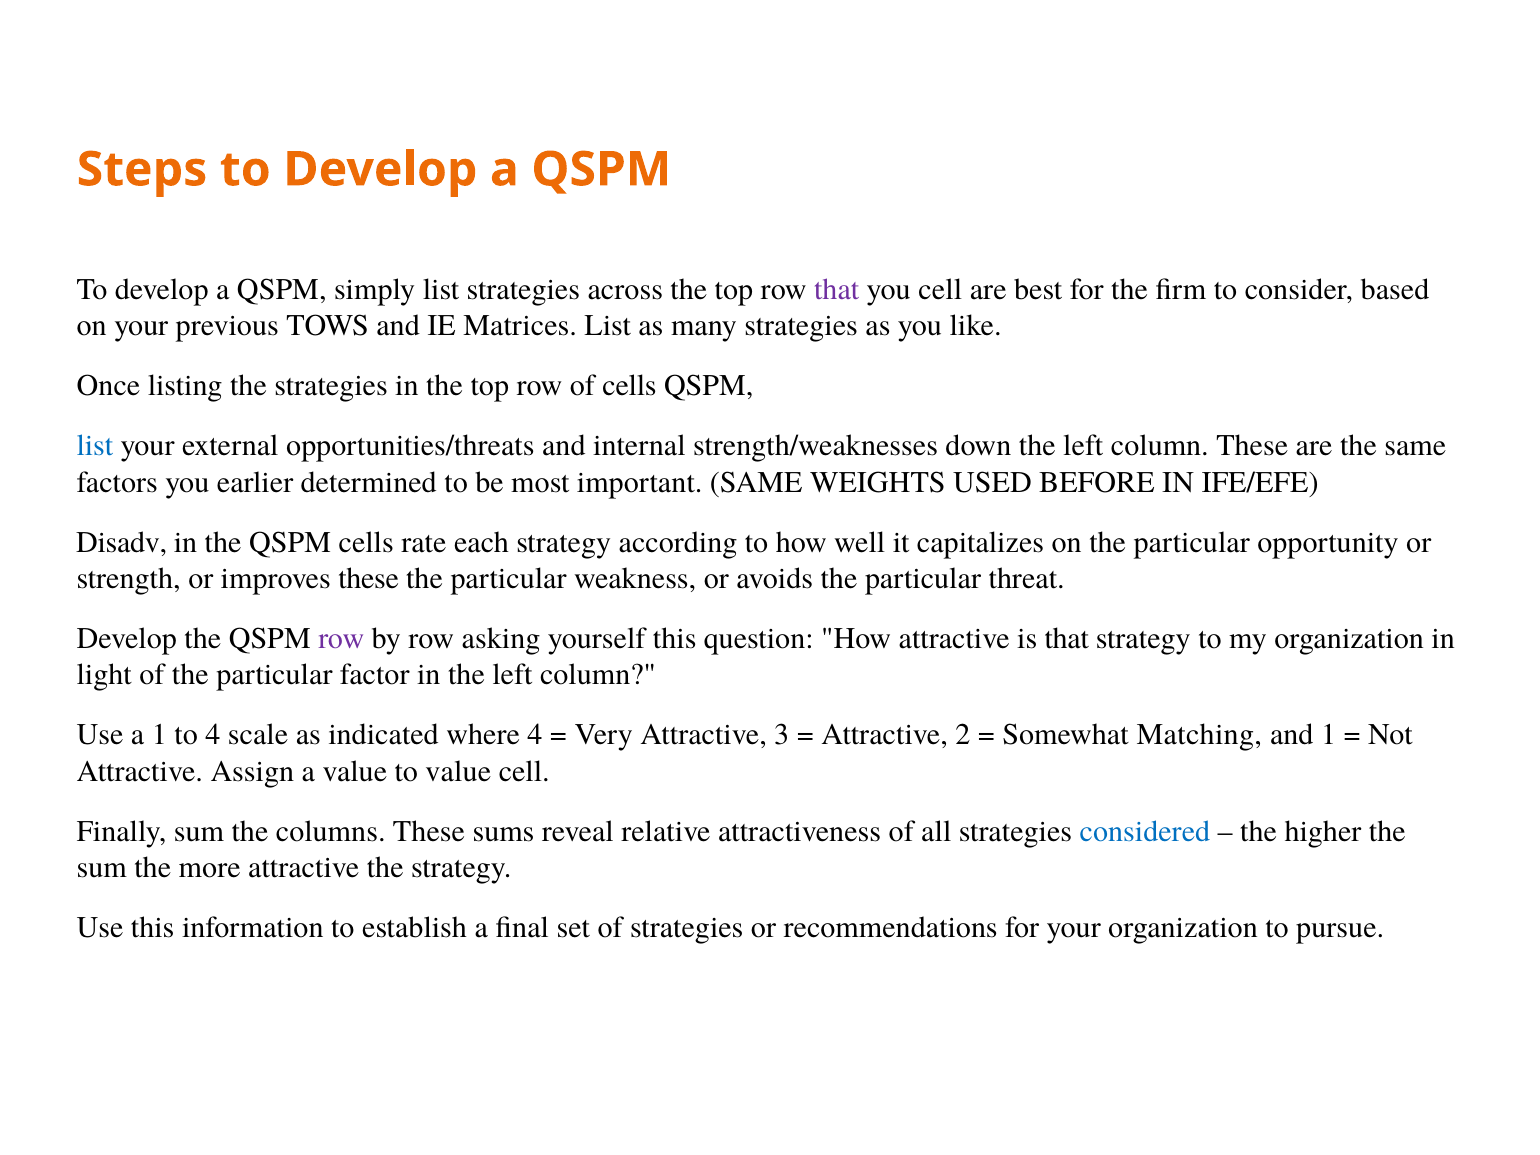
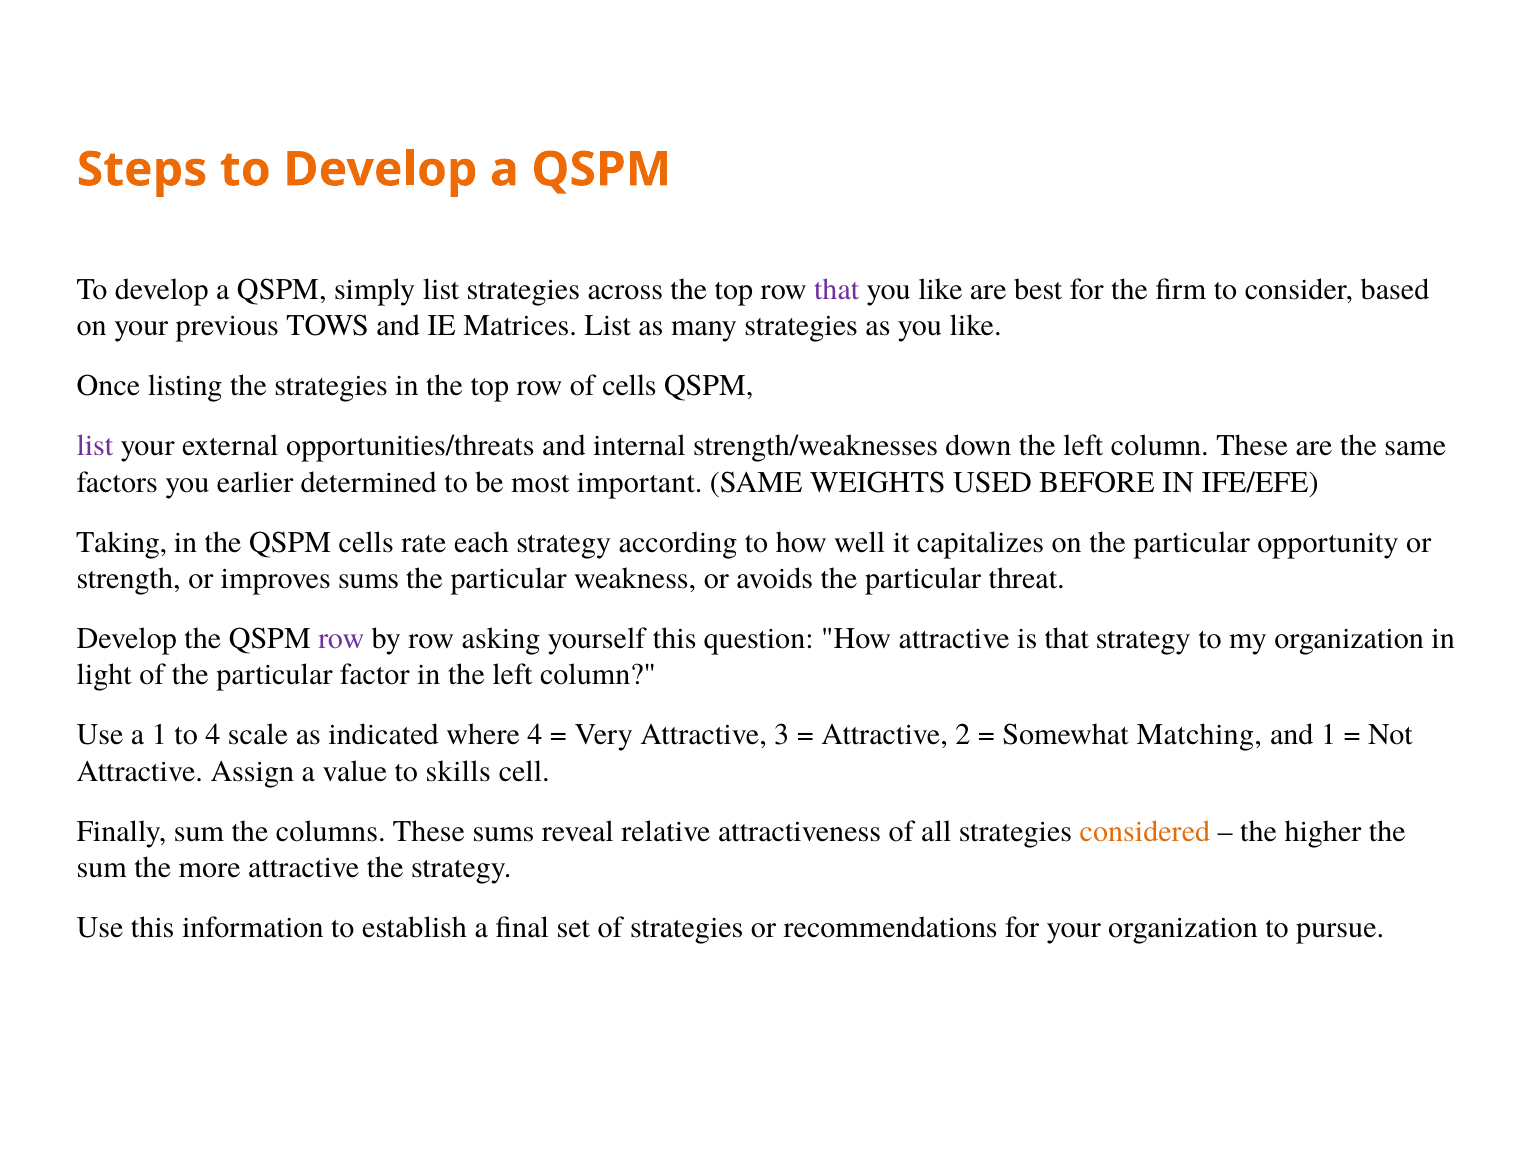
cell at (940, 289): cell -> like
list at (95, 446) colour: blue -> purple
Disadv: Disadv -> Taking
improves these: these -> sums
to value: value -> skills
considered colour: blue -> orange
